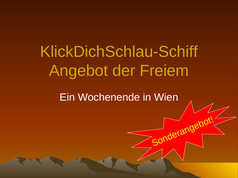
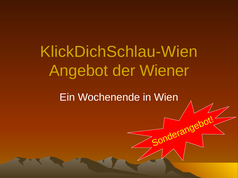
KlickDichSchlau-Schiff: KlickDichSchlau-Schiff -> KlickDichSchlau-Wien
Freiem: Freiem -> Wiener
